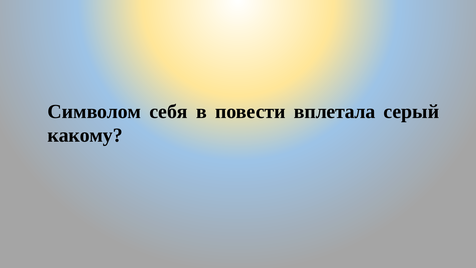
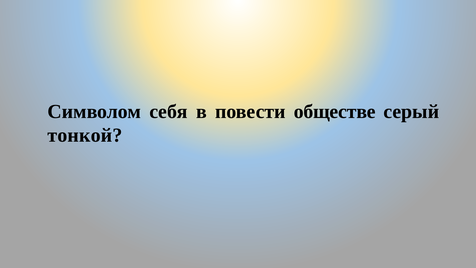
вплетала: вплетала -> обществе
какому: какому -> тонкой
